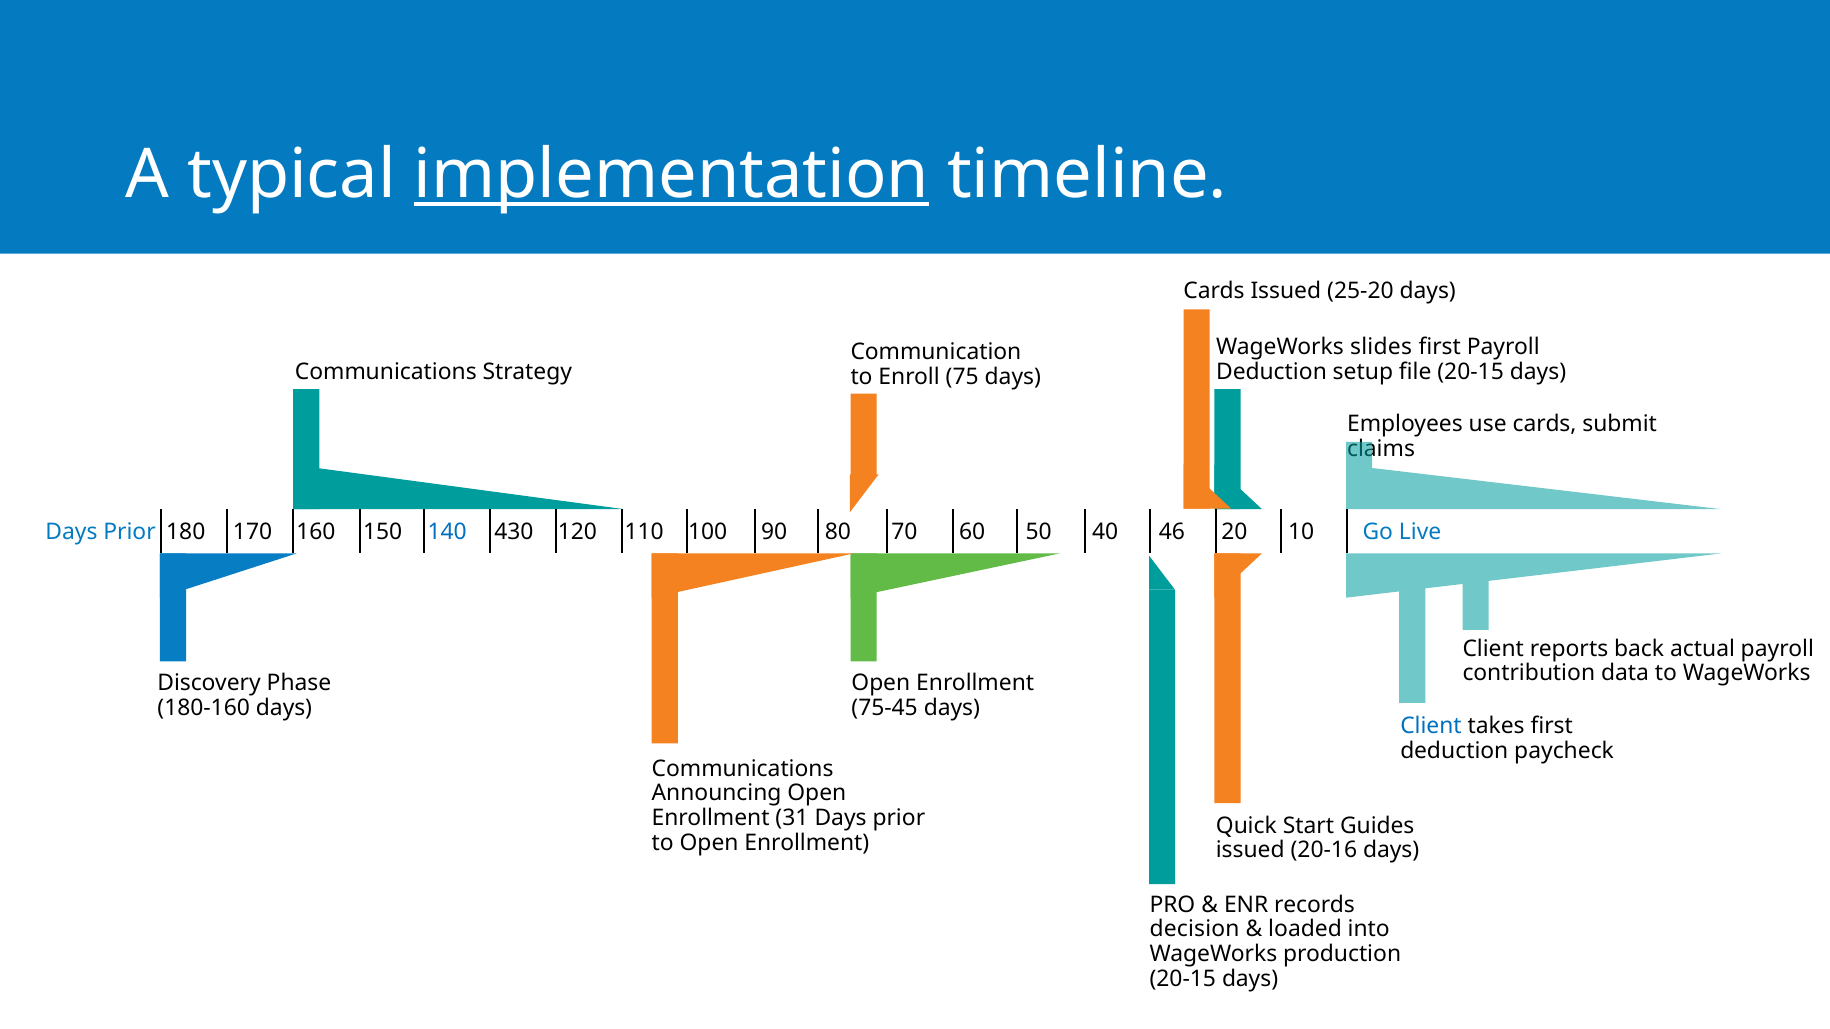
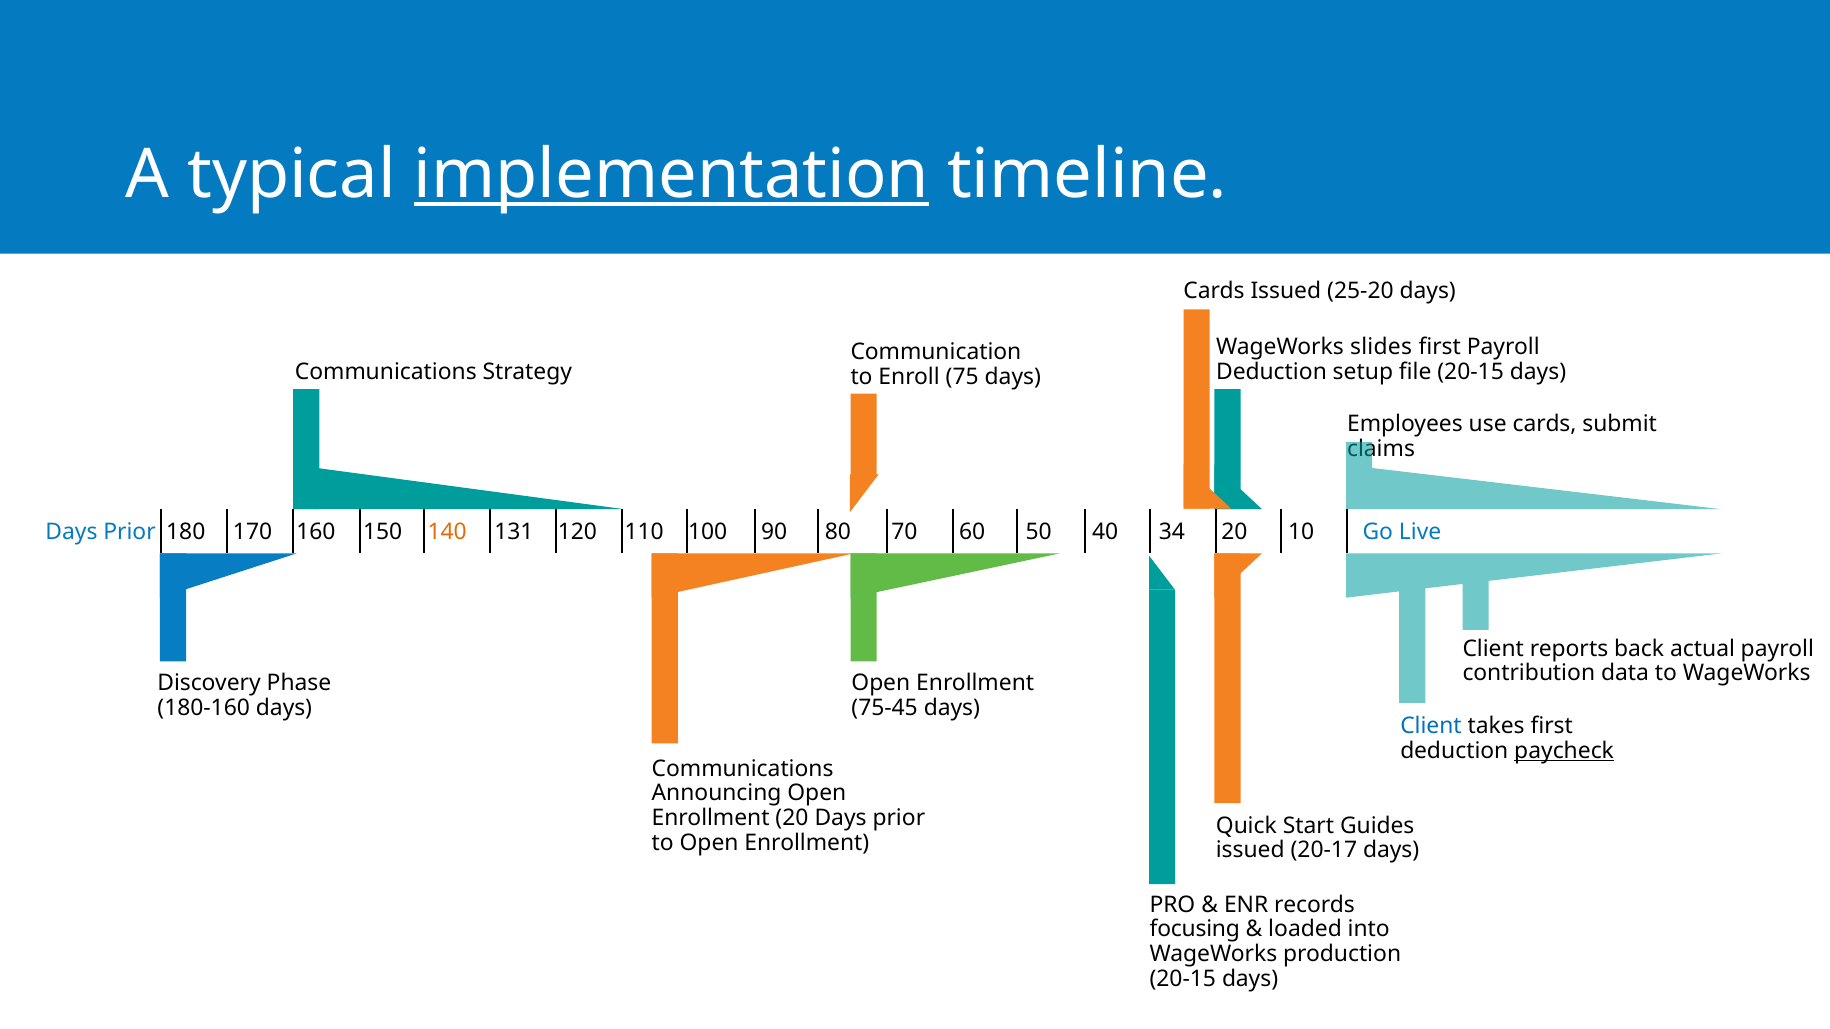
140 colour: blue -> orange
430: 430 -> 131
46: 46 -> 34
paycheck underline: none -> present
Enrollment 31: 31 -> 20
20-16: 20-16 -> 20-17
decision: decision -> focusing
